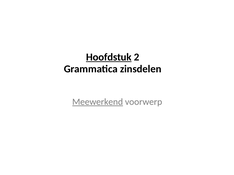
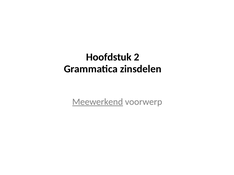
Hoofdstuk underline: present -> none
